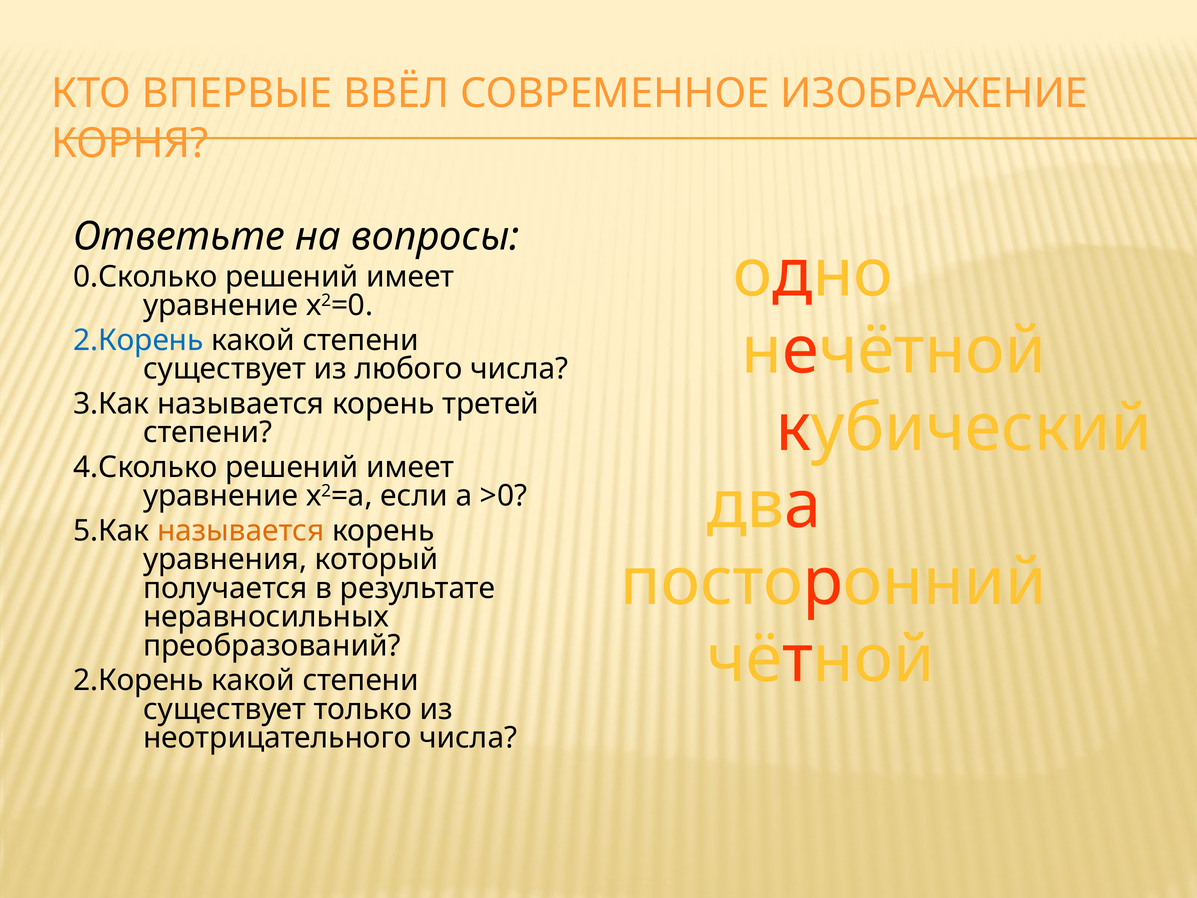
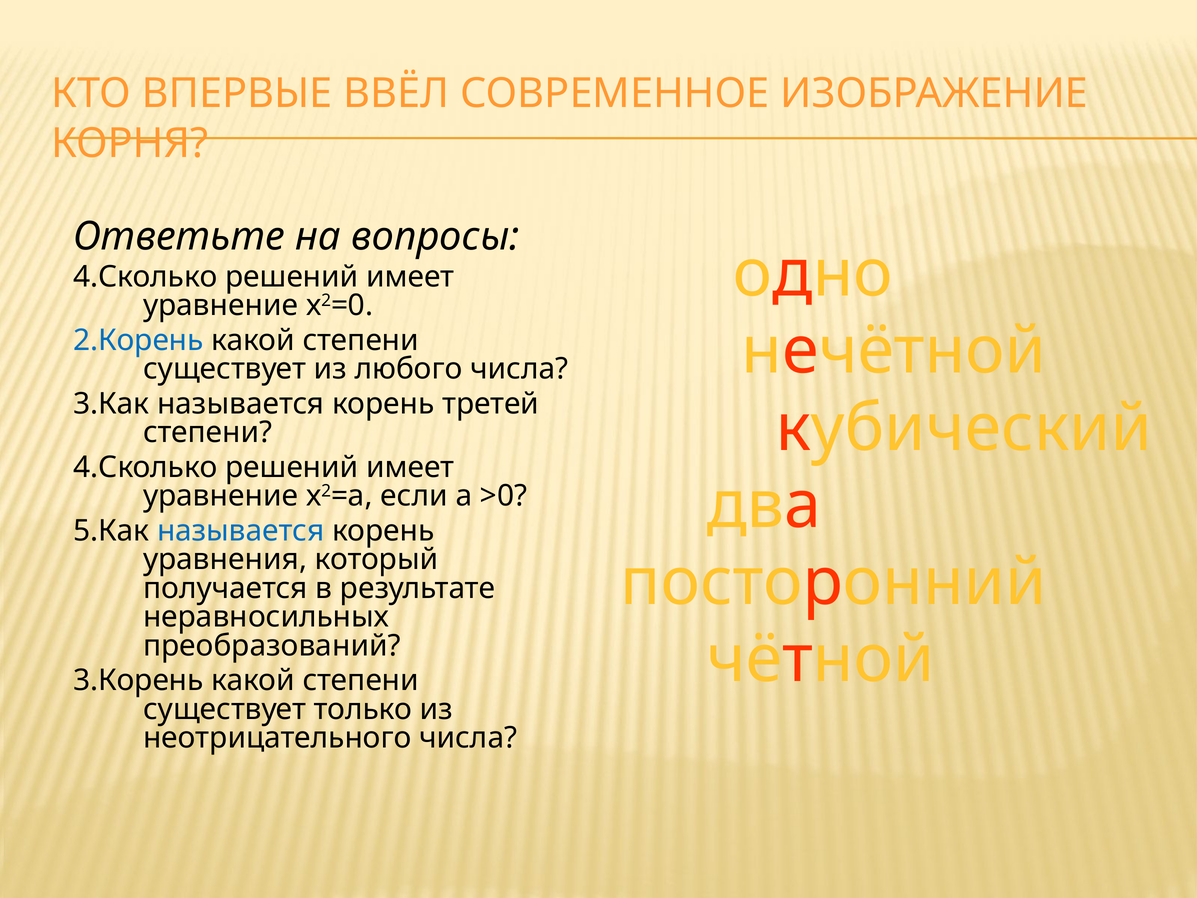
0.Сколько at (145, 277): 0.Сколько -> 4.Сколько
называется at (241, 531) colour: orange -> blue
2.Корень at (138, 680): 2.Корень -> 3.Корень
